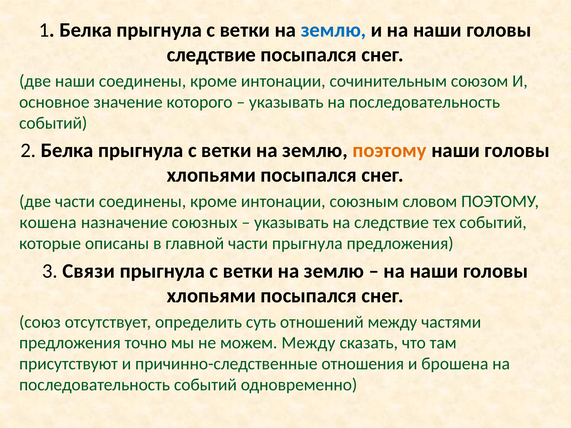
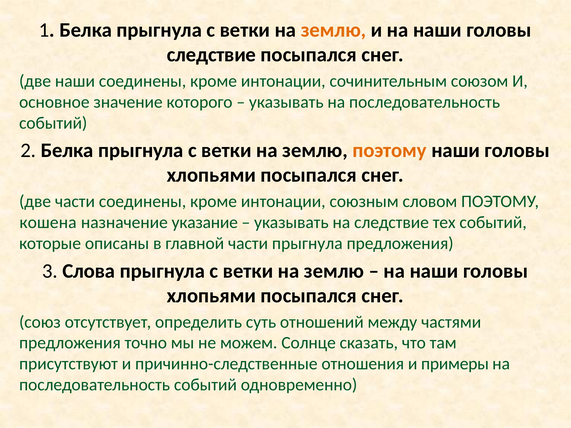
землю at (333, 30) colour: blue -> orange
союзных: союзных -> указание
Связи: Связи -> Слова
можем Между: Между -> Солнце
брошена: брошена -> примеры
